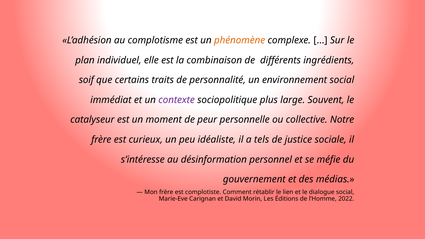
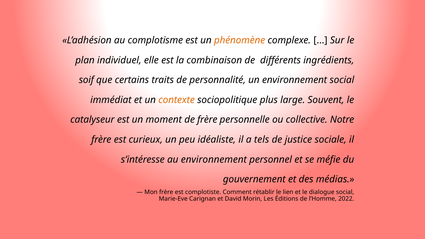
contexte colour: purple -> orange
de peur: peur -> frère
au désinformation: désinformation -> environnement
